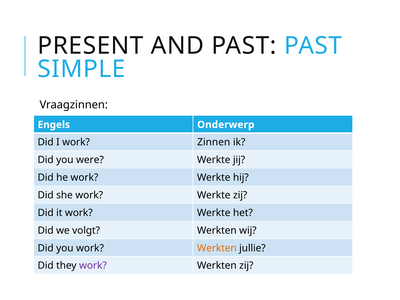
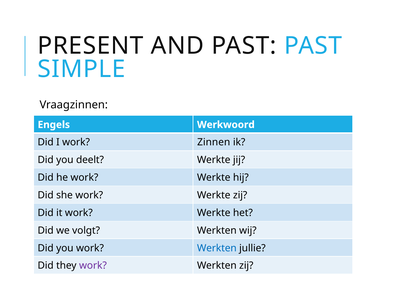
Onderwerp: Onderwerp -> Werkwoord
were: were -> deelt
Werkten at (217, 248) colour: orange -> blue
